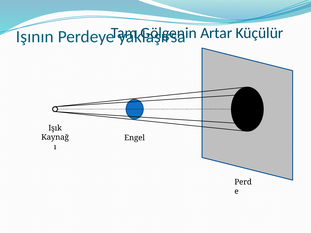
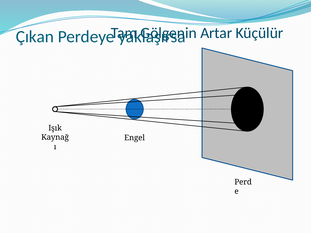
Işının: Işının -> Çıkan
